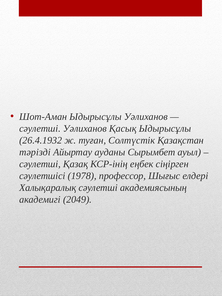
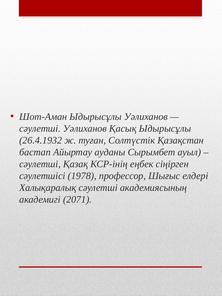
тәрiздi: тәрiздi -> бастап
2049: 2049 -> 2071
